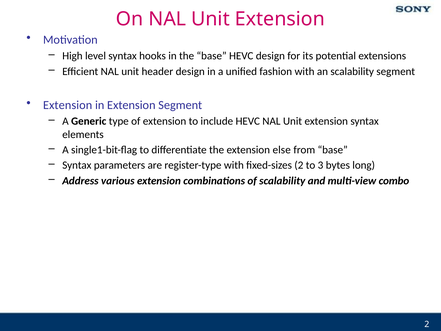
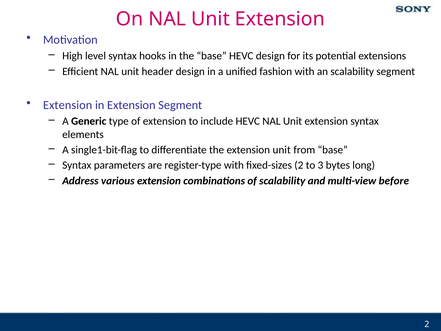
extension else: else -> unit
combo: combo -> before
